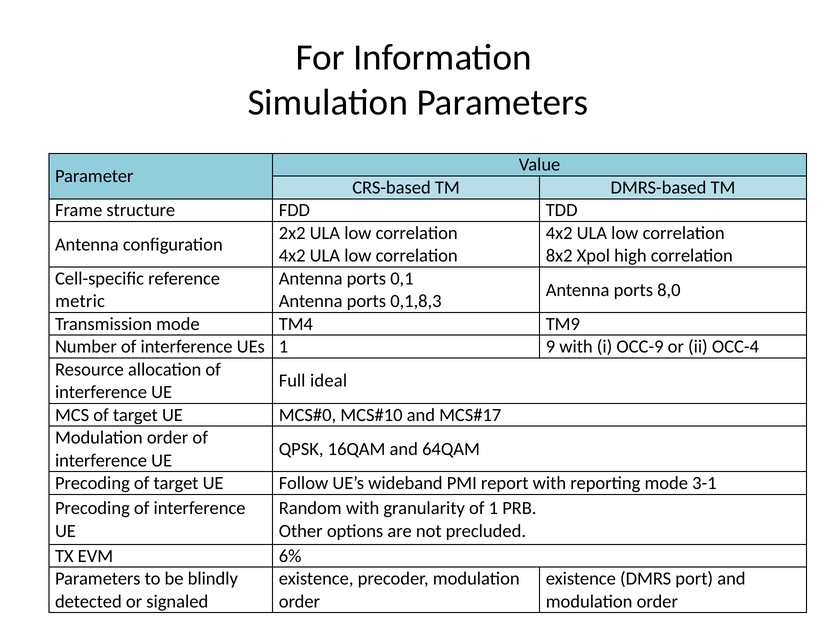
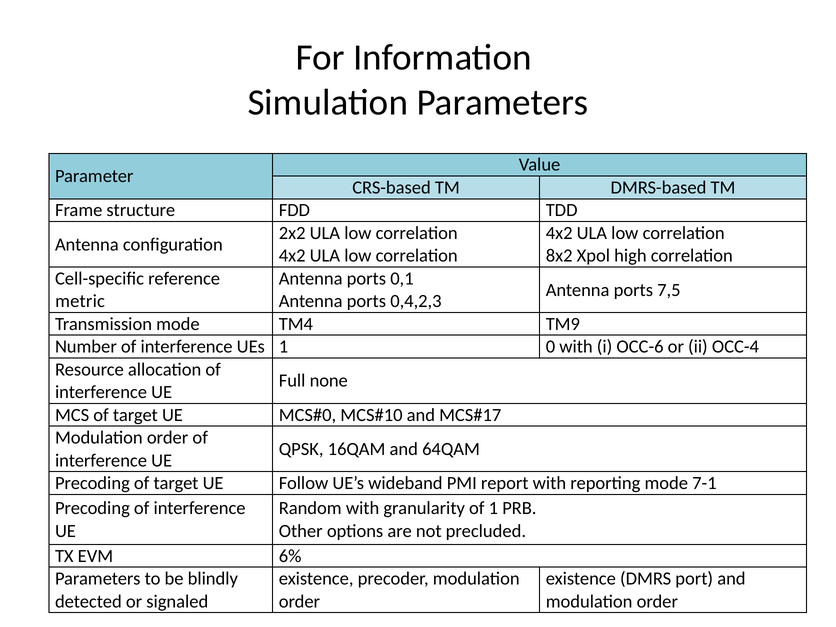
8,0: 8,0 -> 7,5
0,1,8,3: 0,1,8,3 -> 0,4,2,3
9: 9 -> 0
OCC-9: OCC-9 -> OCC-6
ideal: ideal -> none
3-1: 3-1 -> 7-1
